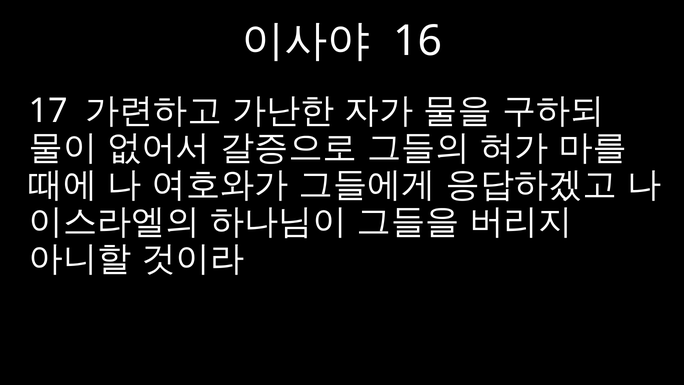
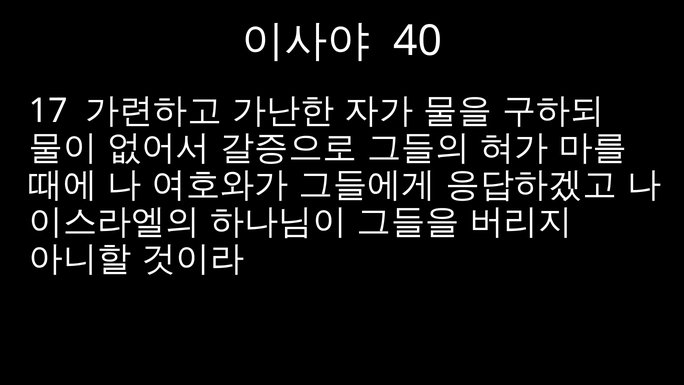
16: 16 -> 40
